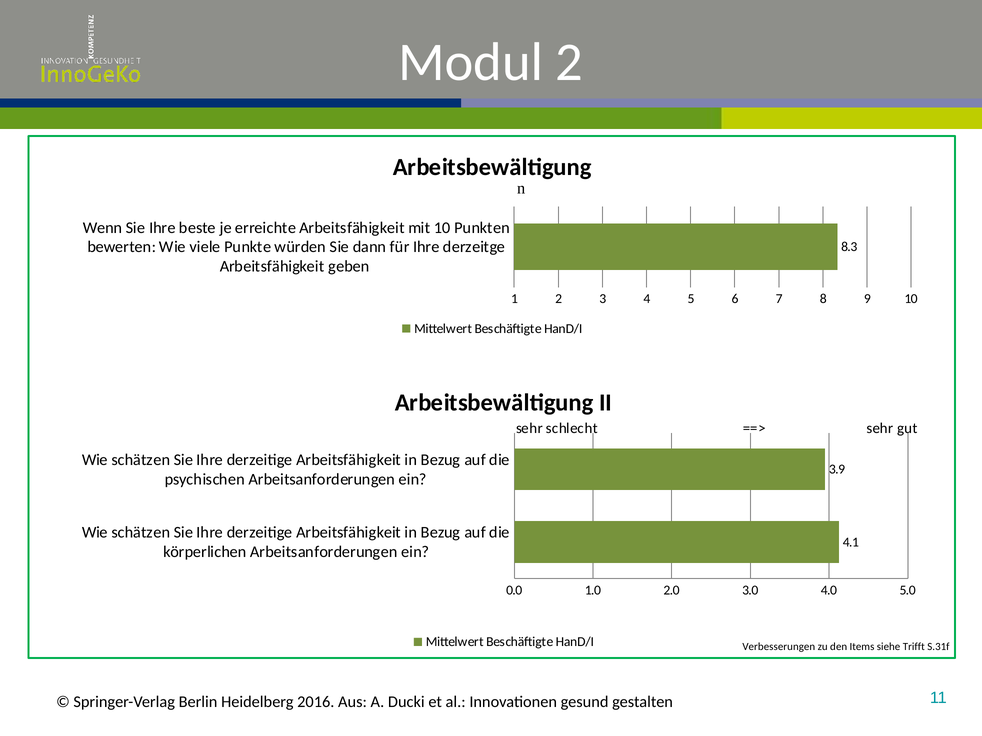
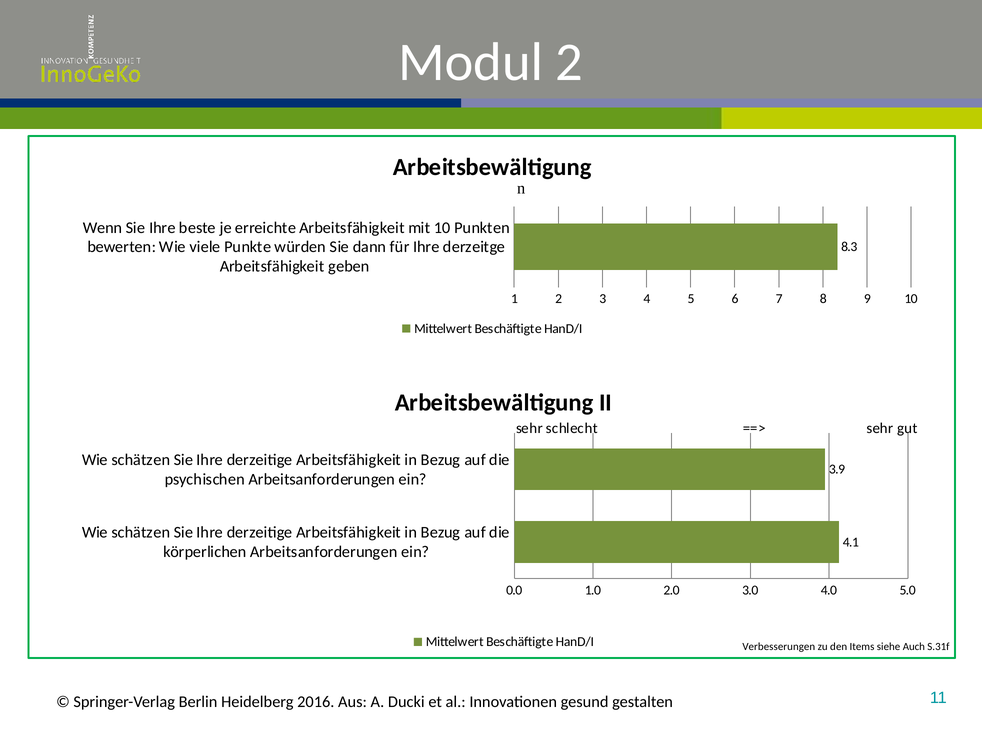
Trifft: Trifft -> Auch
